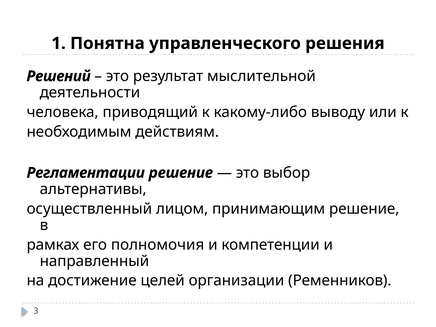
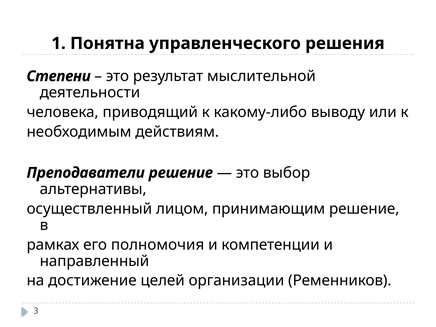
Решений: Решений -> Степени
Регламентации: Регламентации -> Преподаватели
